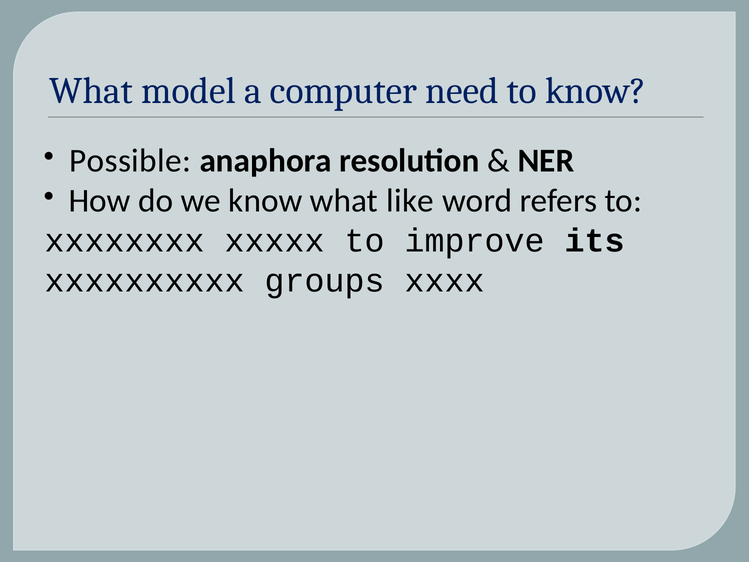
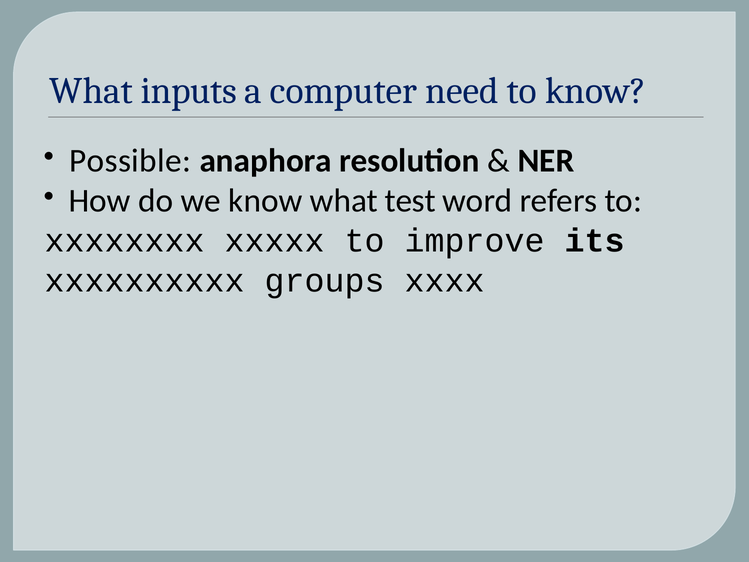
model: model -> inputs
like: like -> test
